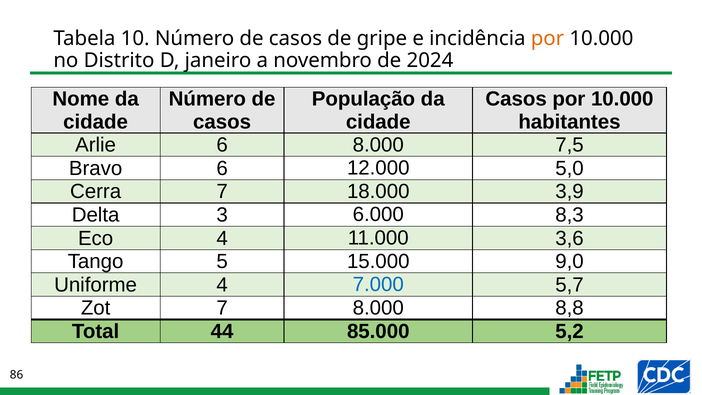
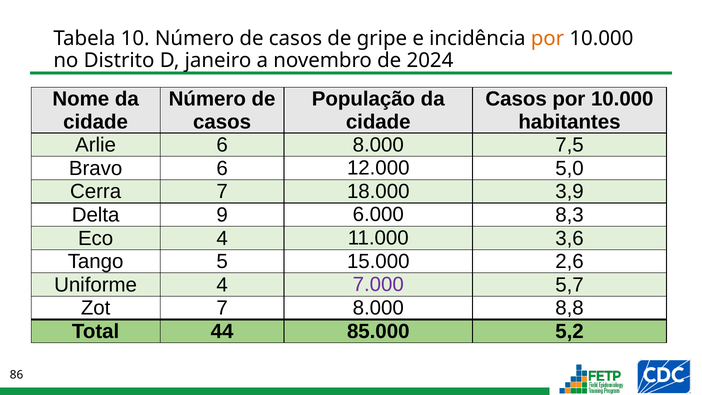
3: 3 -> 9
9,0: 9,0 -> 2,6
7.000 colour: blue -> purple
